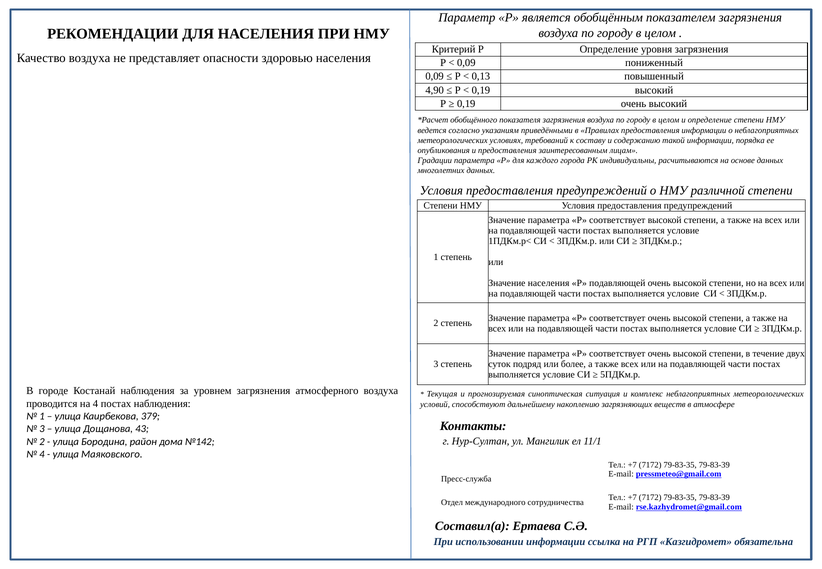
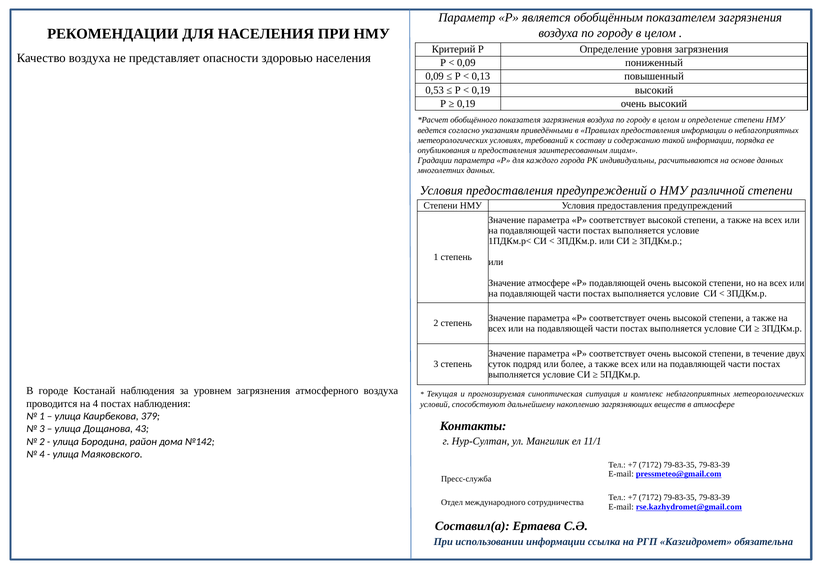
4,90: 4,90 -> 0,53
Значение населения: населения -> атмосфере
